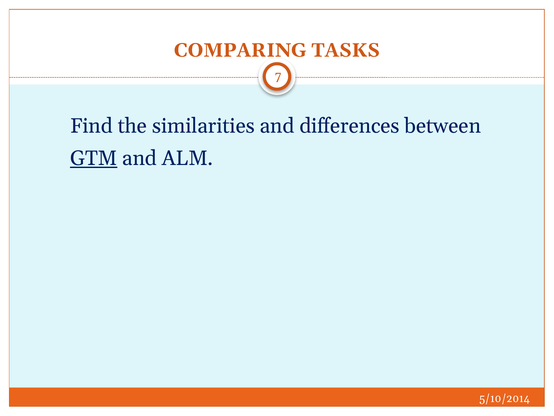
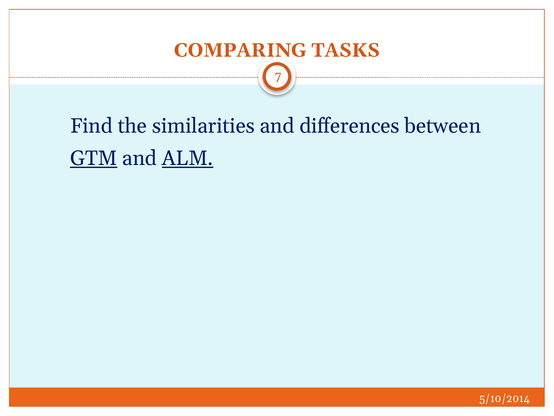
ALM underline: none -> present
